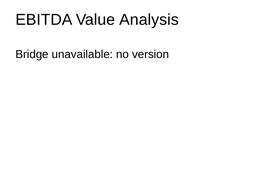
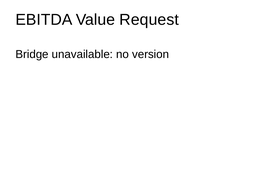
Analysis: Analysis -> Request
